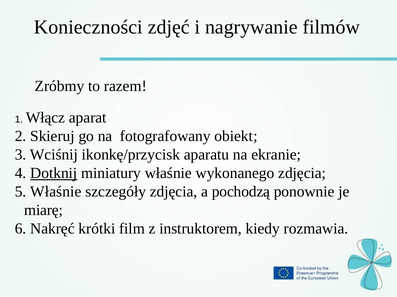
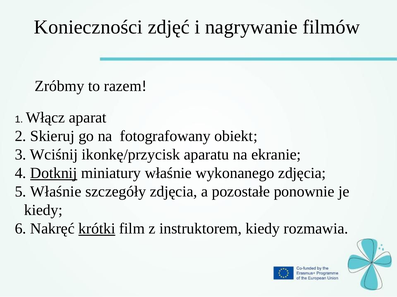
pochodzą: pochodzą -> pozostałe
miarę at (43, 211): miarę -> kiedy
krótki underline: none -> present
